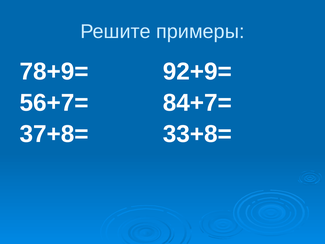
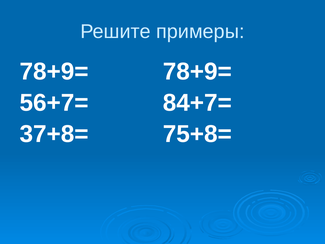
78+9= 92+9=: 92+9= -> 78+9=
33+8=: 33+8= -> 75+8=
